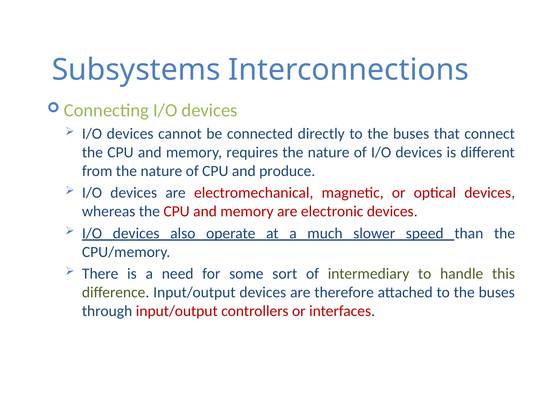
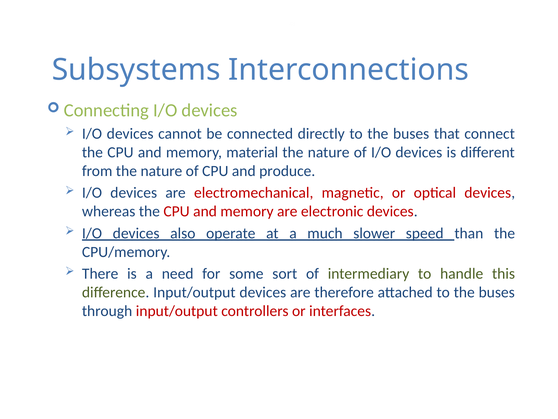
requires: requires -> material
